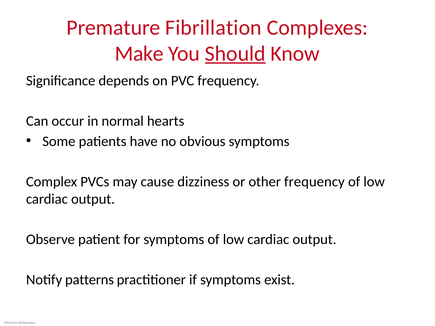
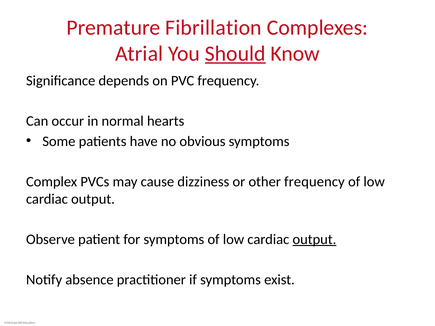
Make: Make -> Atrial
output at (314, 239) underline: none -> present
patterns: patterns -> absence
